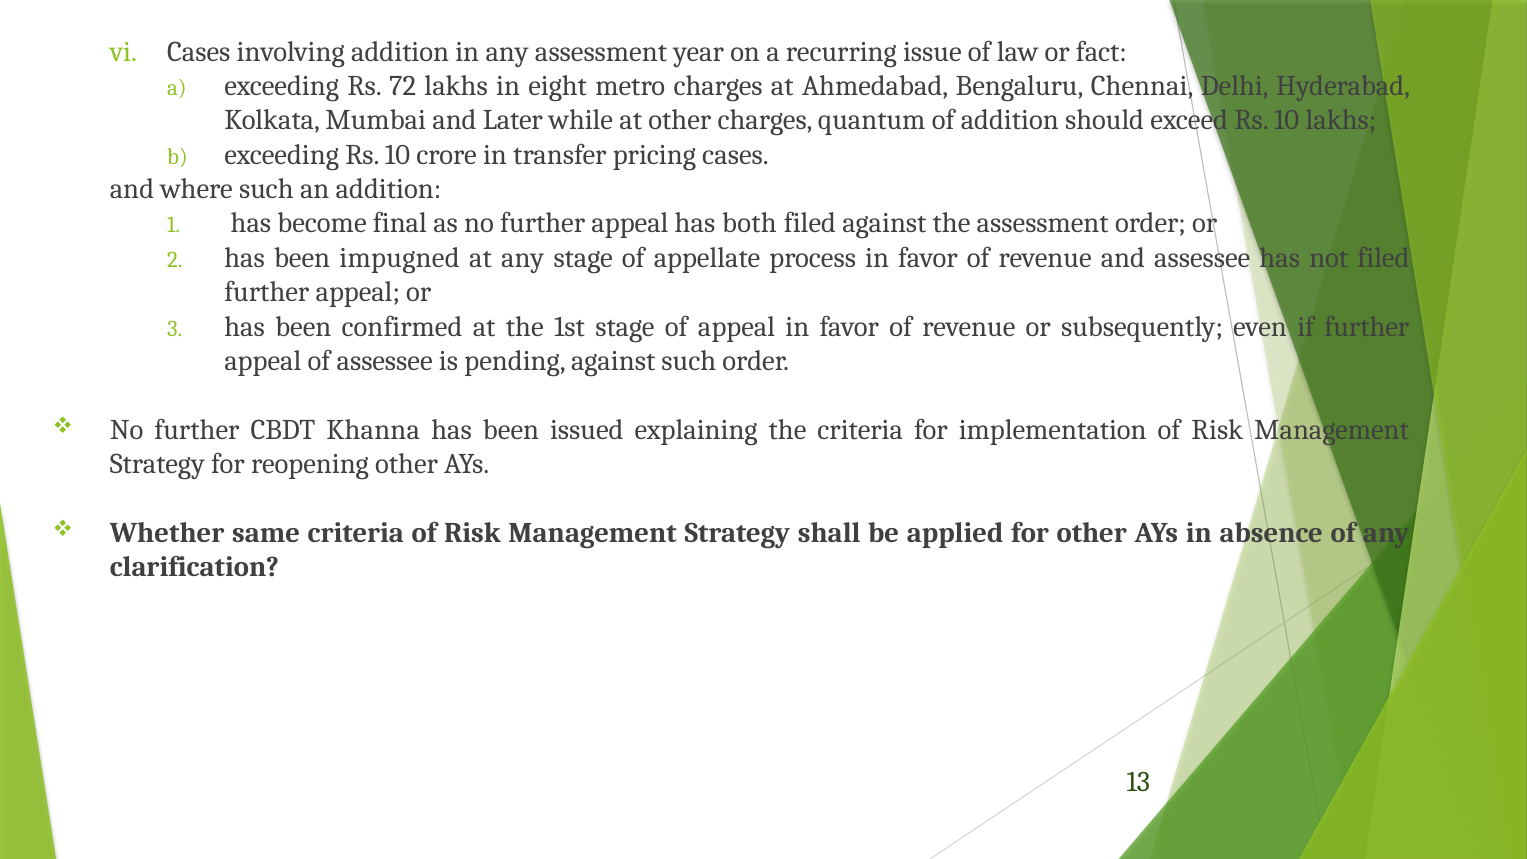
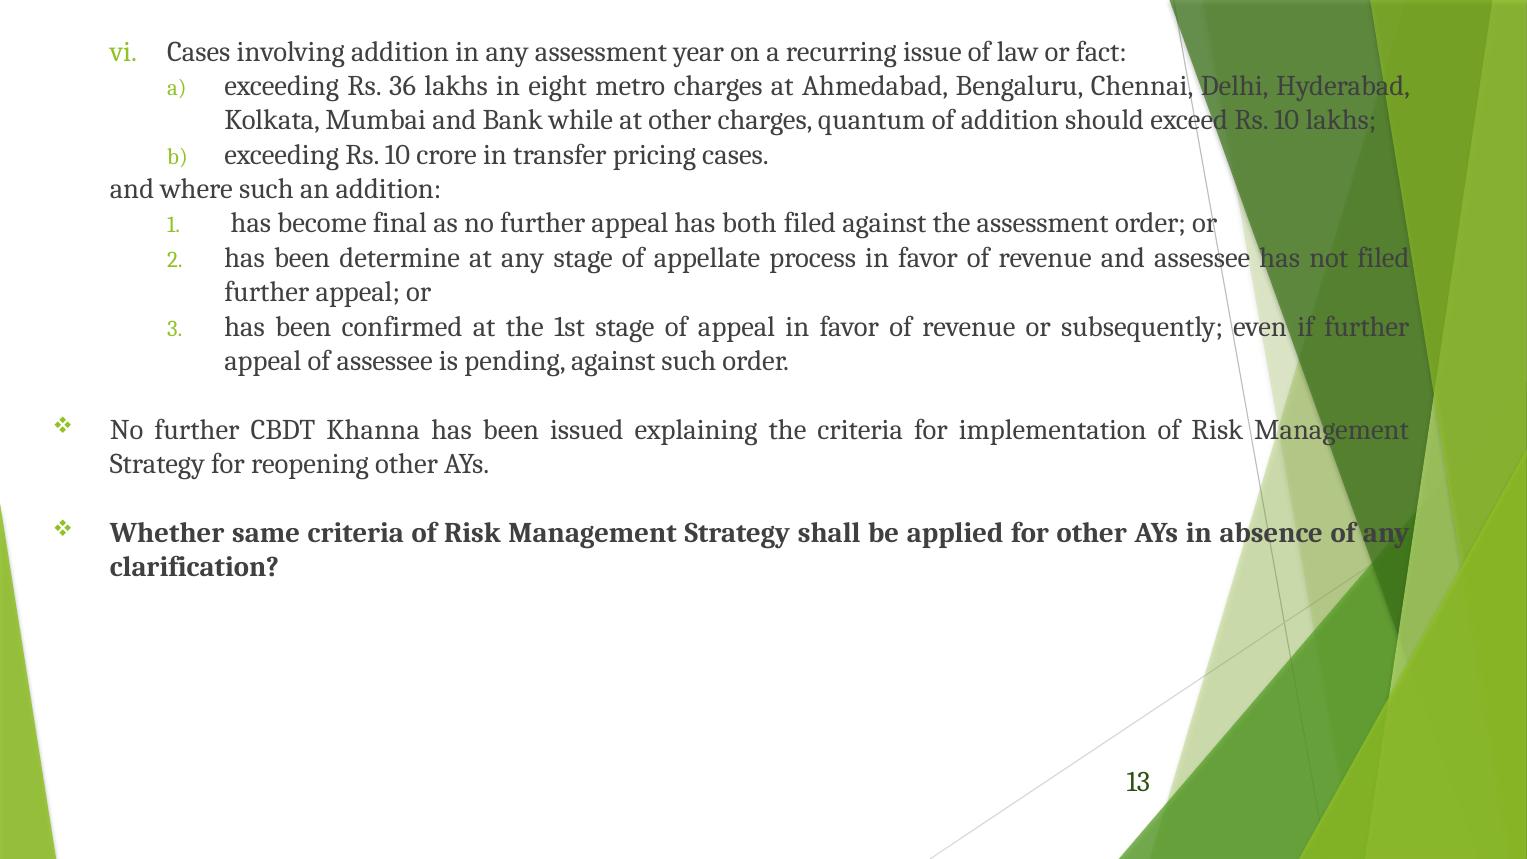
72: 72 -> 36
Later: Later -> Bank
impugned: impugned -> determine
